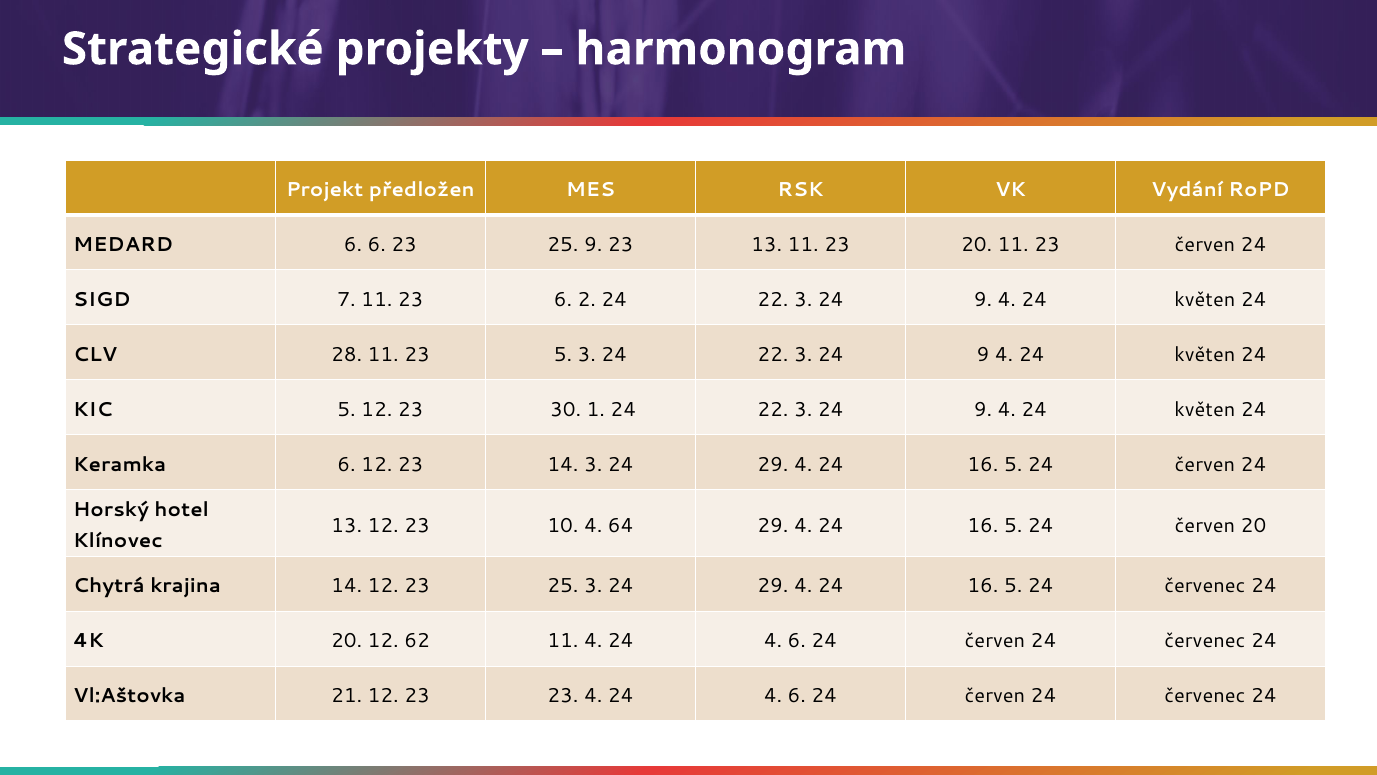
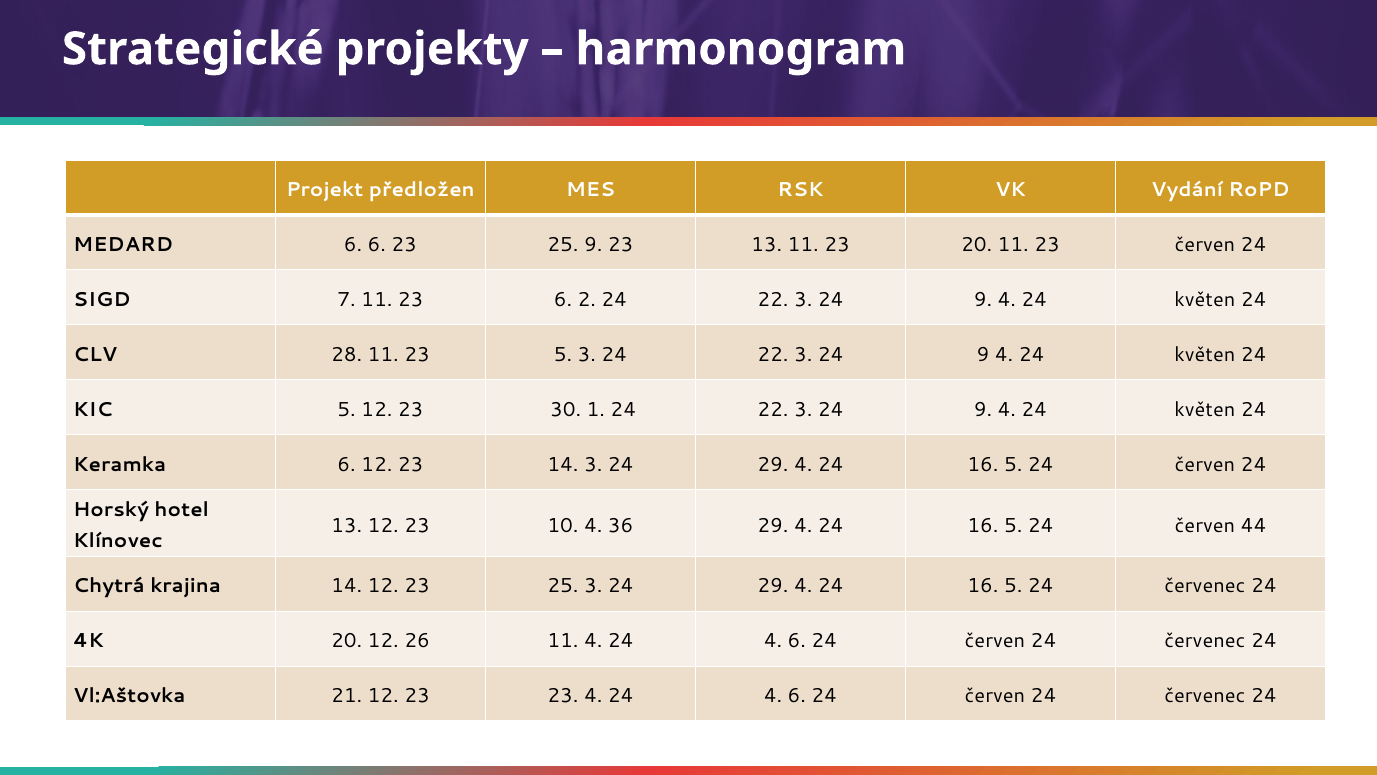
64: 64 -> 36
červen 20: 20 -> 44
62: 62 -> 26
